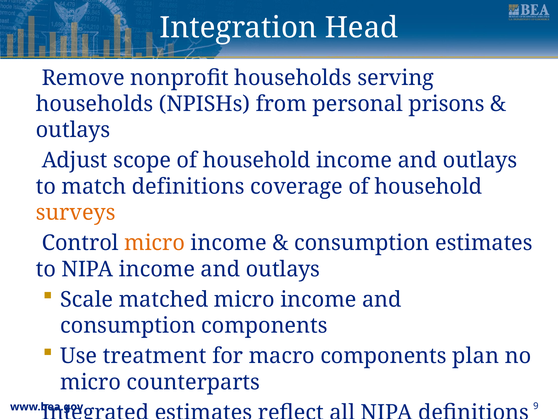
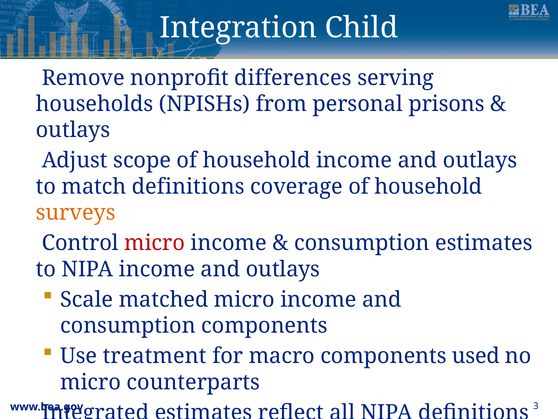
Head: Head -> Child
nonprofit households: households -> differences
micro at (155, 243) colour: orange -> red
plan: plan -> used
9: 9 -> 3
